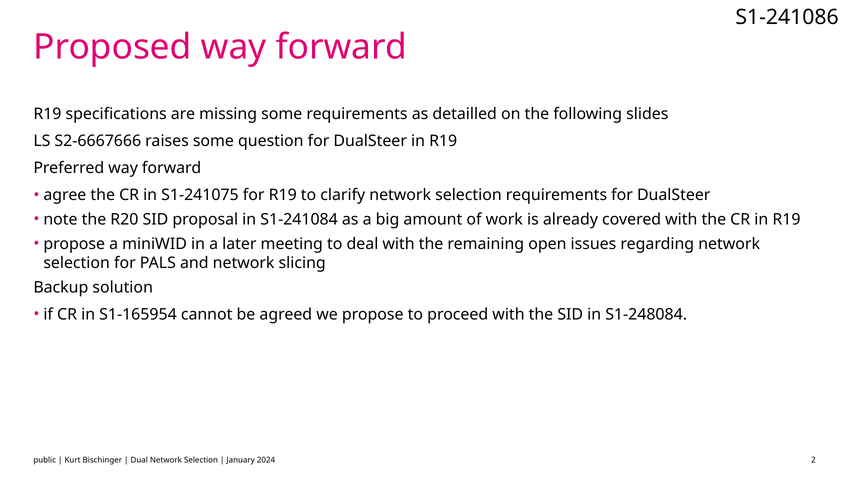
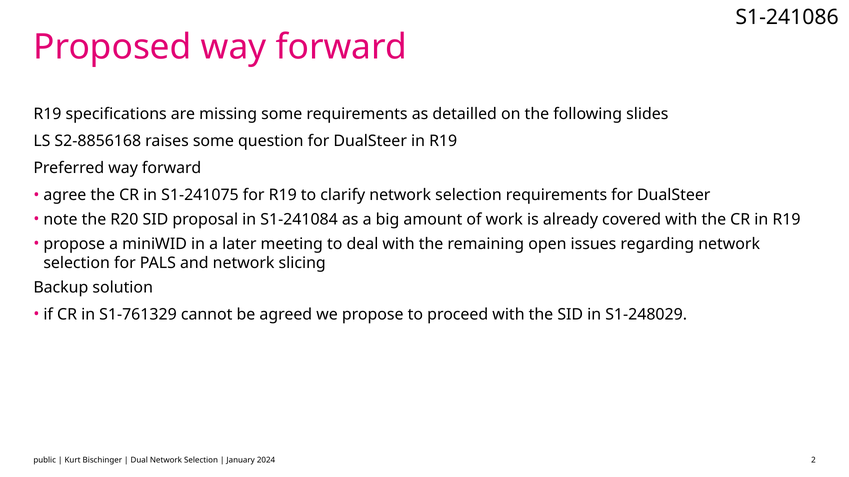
S2-6667666: S2-6667666 -> S2-8856168
S1-165954: S1-165954 -> S1-761329
S1-248084: S1-248084 -> S1-248029
